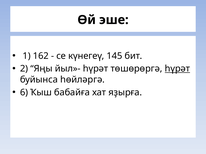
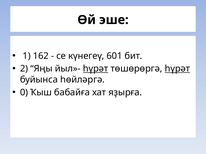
145: 145 -> 601
һүрәт at (96, 69) underline: none -> present
6: 6 -> 0
